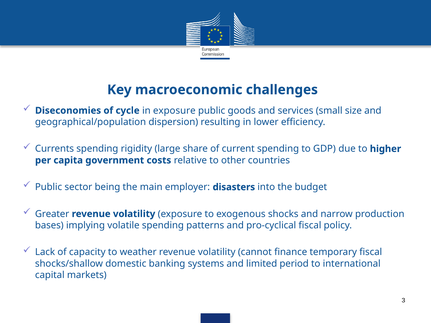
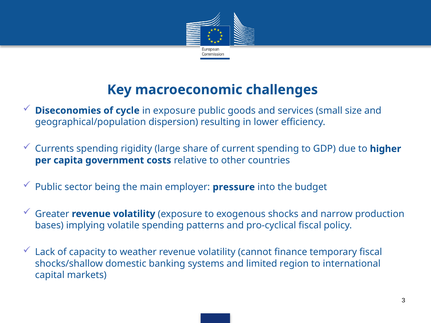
disasters: disasters -> pressure
period: period -> region
